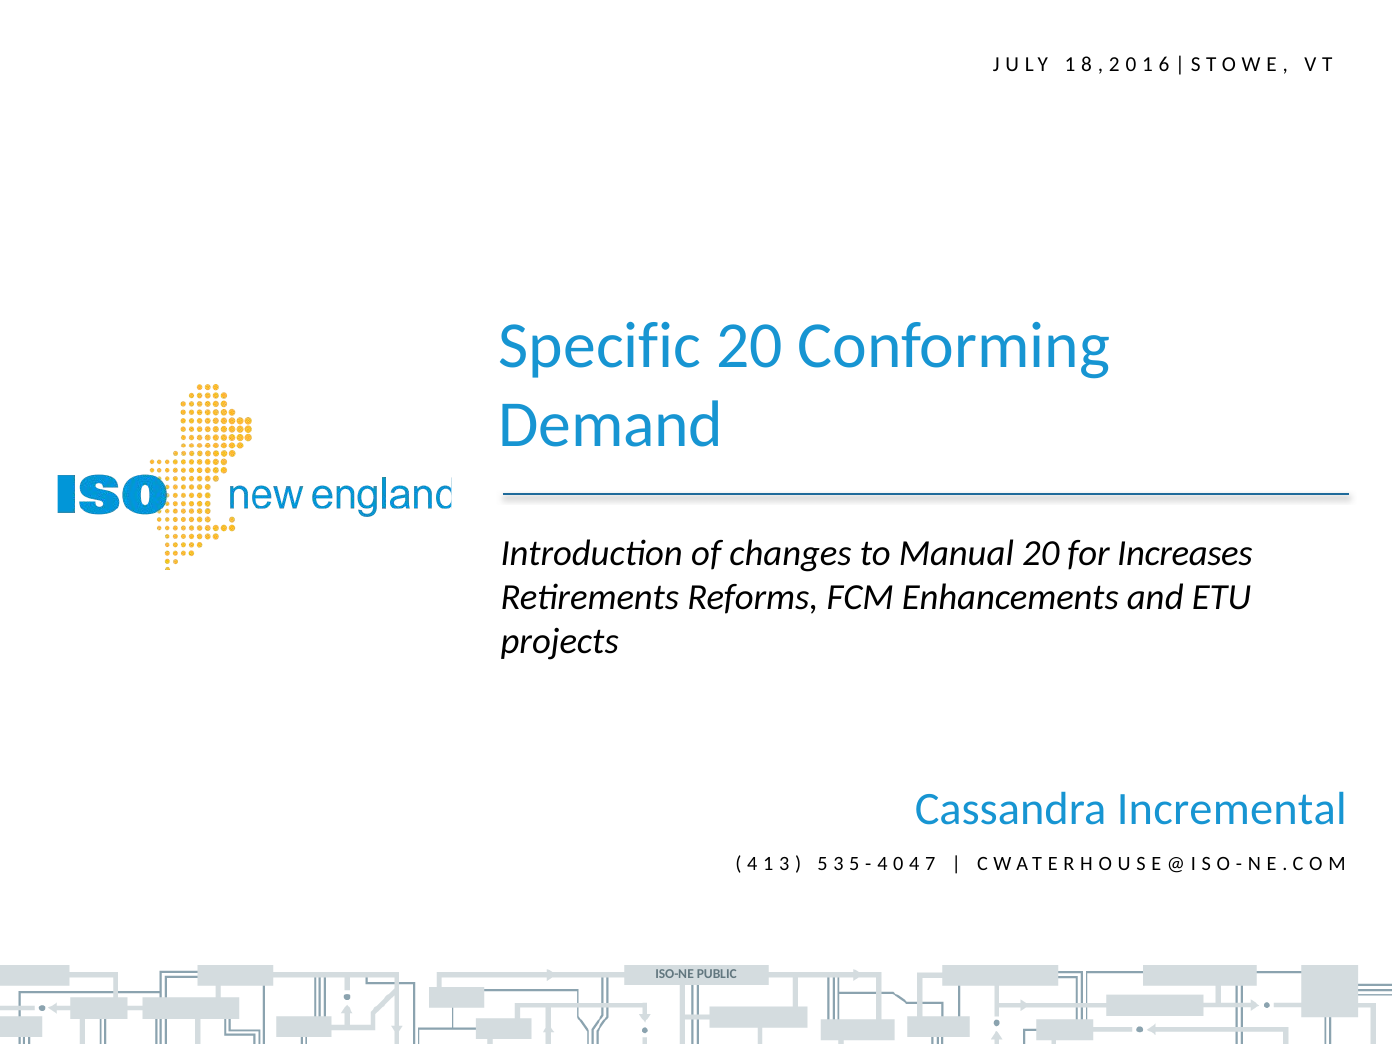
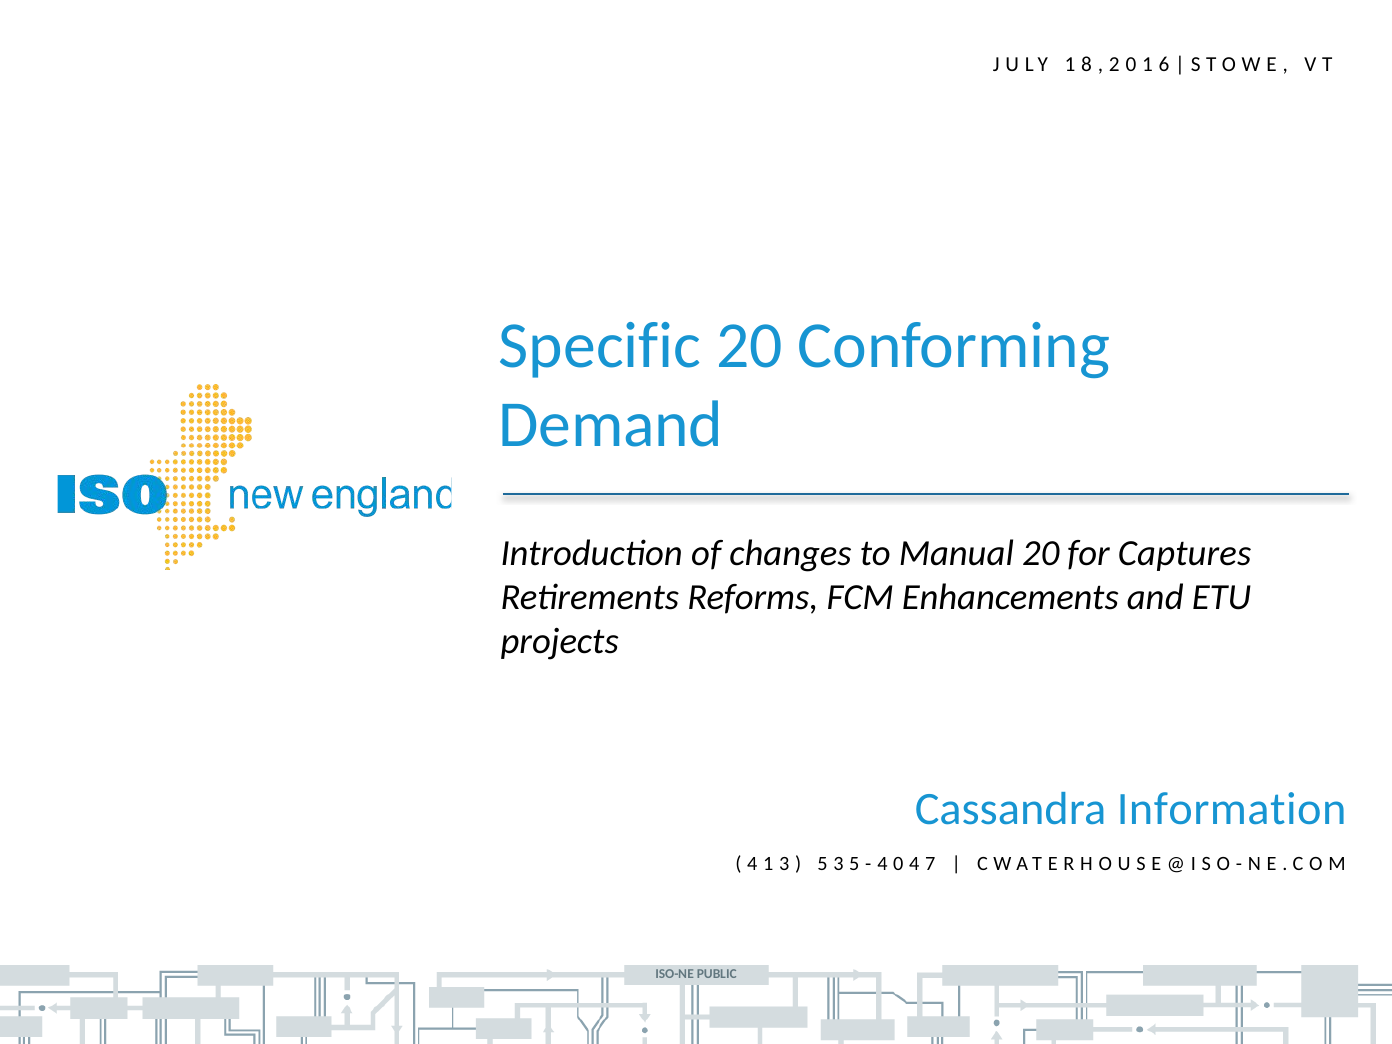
Increases: Increases -> Captures
Incremental: Incremental -> Information
